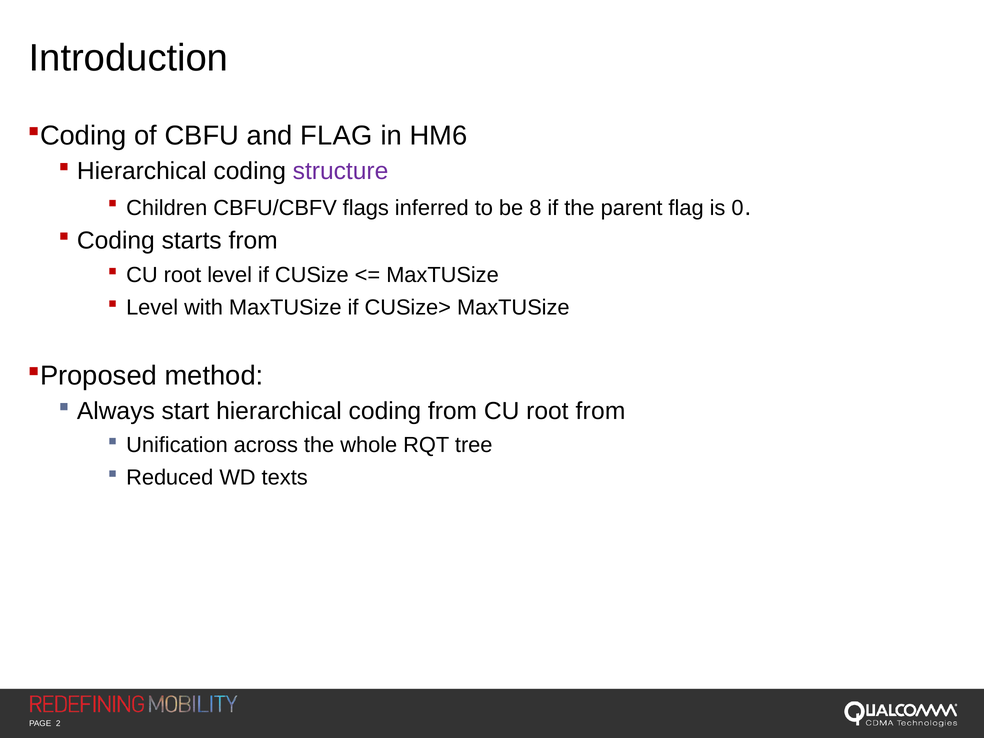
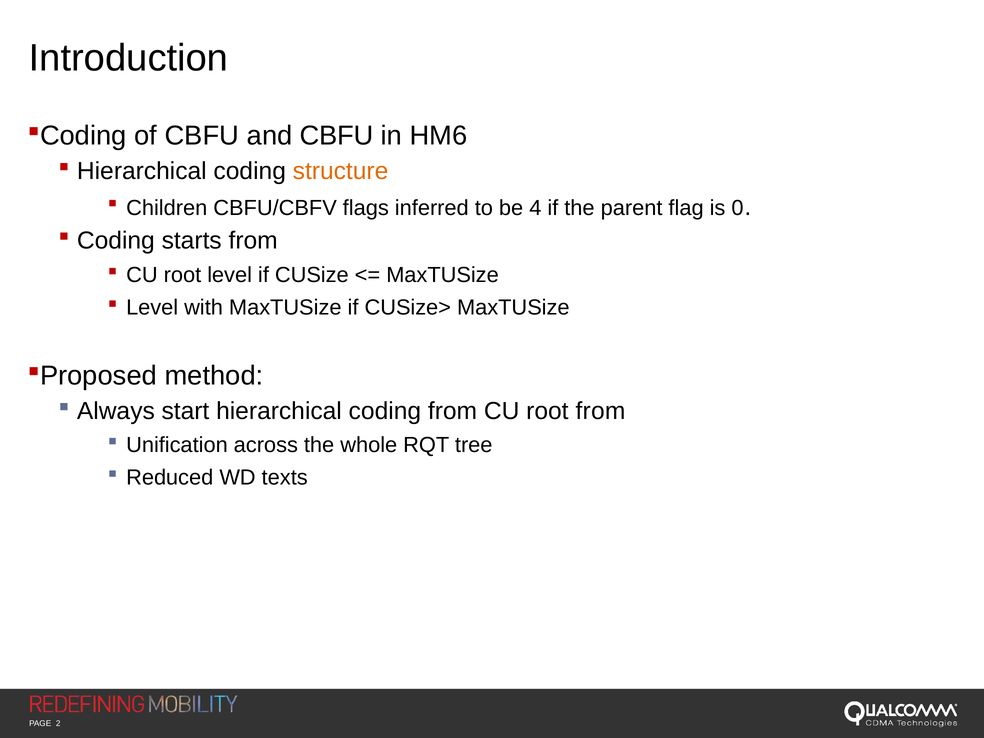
and FLAG: FLAG -> CBFU
structure colour: purple -> orange
8: 8 -> 4
